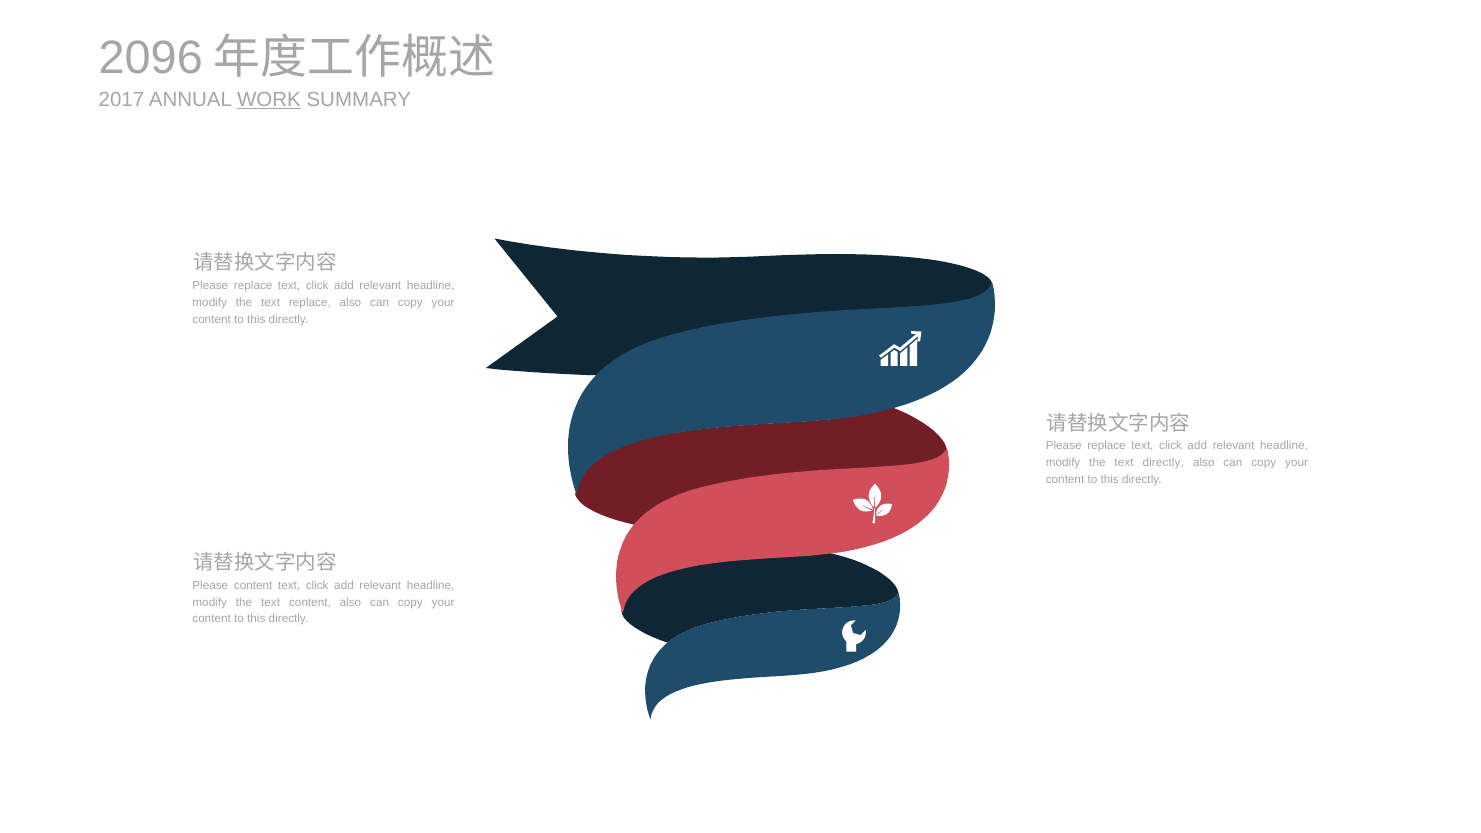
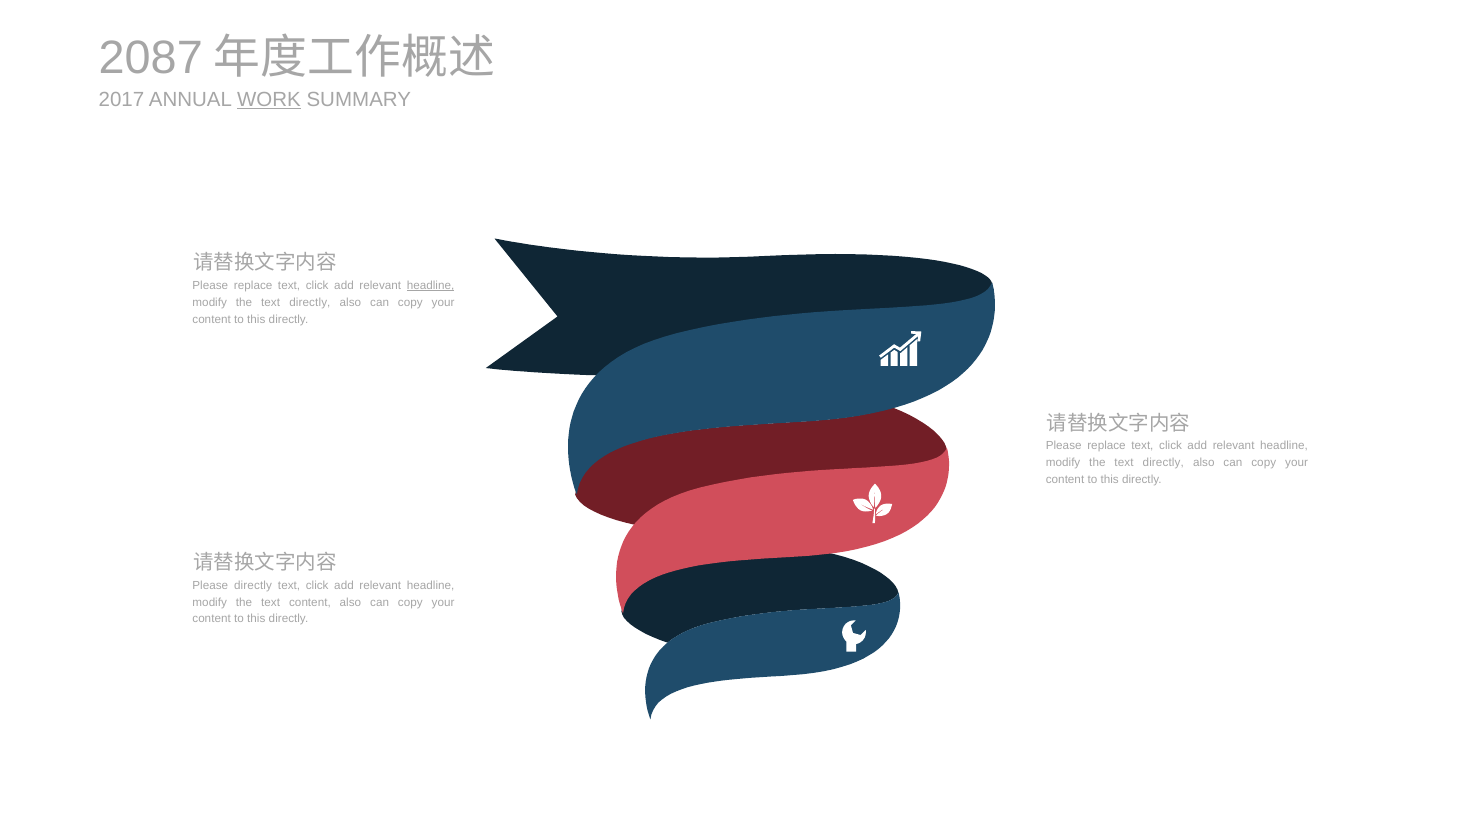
2096: 2096 -> 2087
headline at (431, 286) underline: none -> present
replace at (310, 302): replace -> directly
Please content: content -> directly
